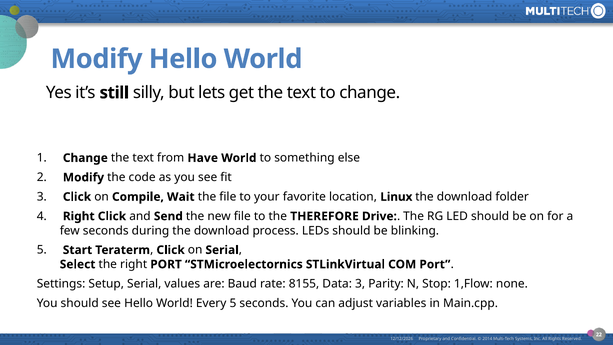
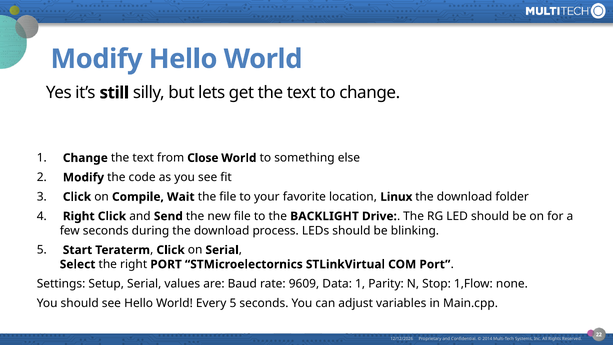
Have: Have -> Close
THEREFORE: THEREFORE -> BACKLIGHT
8155: 8155 -> 9609
Data 3: 3 -> 1
